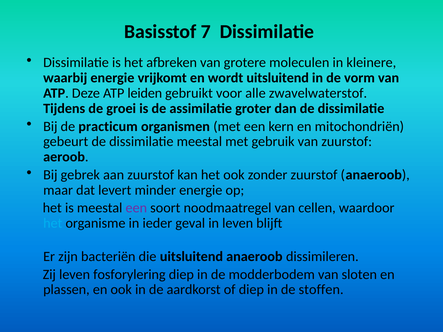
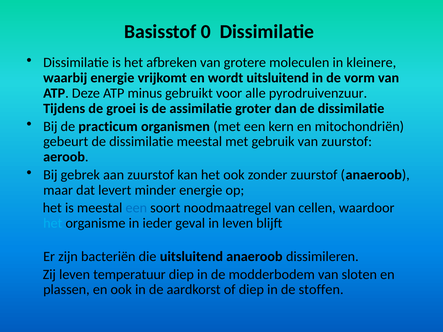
7: 7 -> 0
leiden: leiden -> minus
zwavelwaterstof: zwavelwaterstof -> pyrodruivenzuur
een at (136, 208) colour: purple -> blue
fosforylering: fosforylering -> temperatuur
